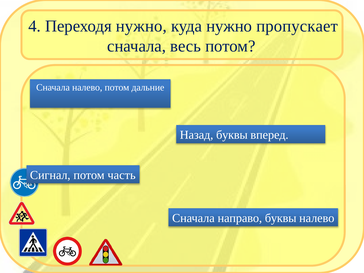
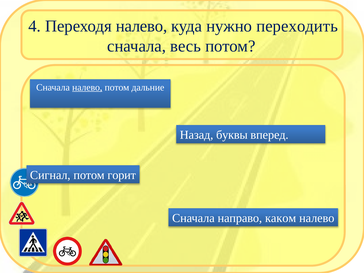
Переходя нужно: нужно -> налево
пропускает: пропускает -> переходить
налево at (87, 87) underline: none -> present
часть: часть -> горит
направо буквы: буквы -> каком
